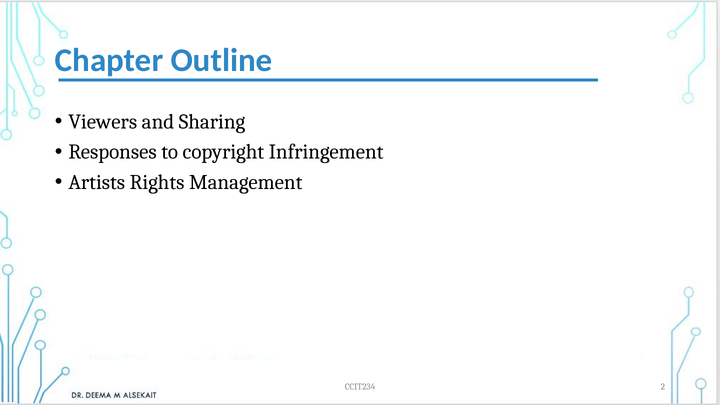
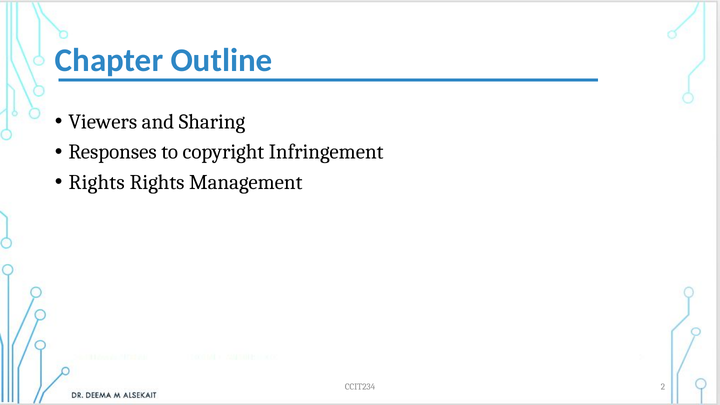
Artists at (97, 182): Artists -> Rights
